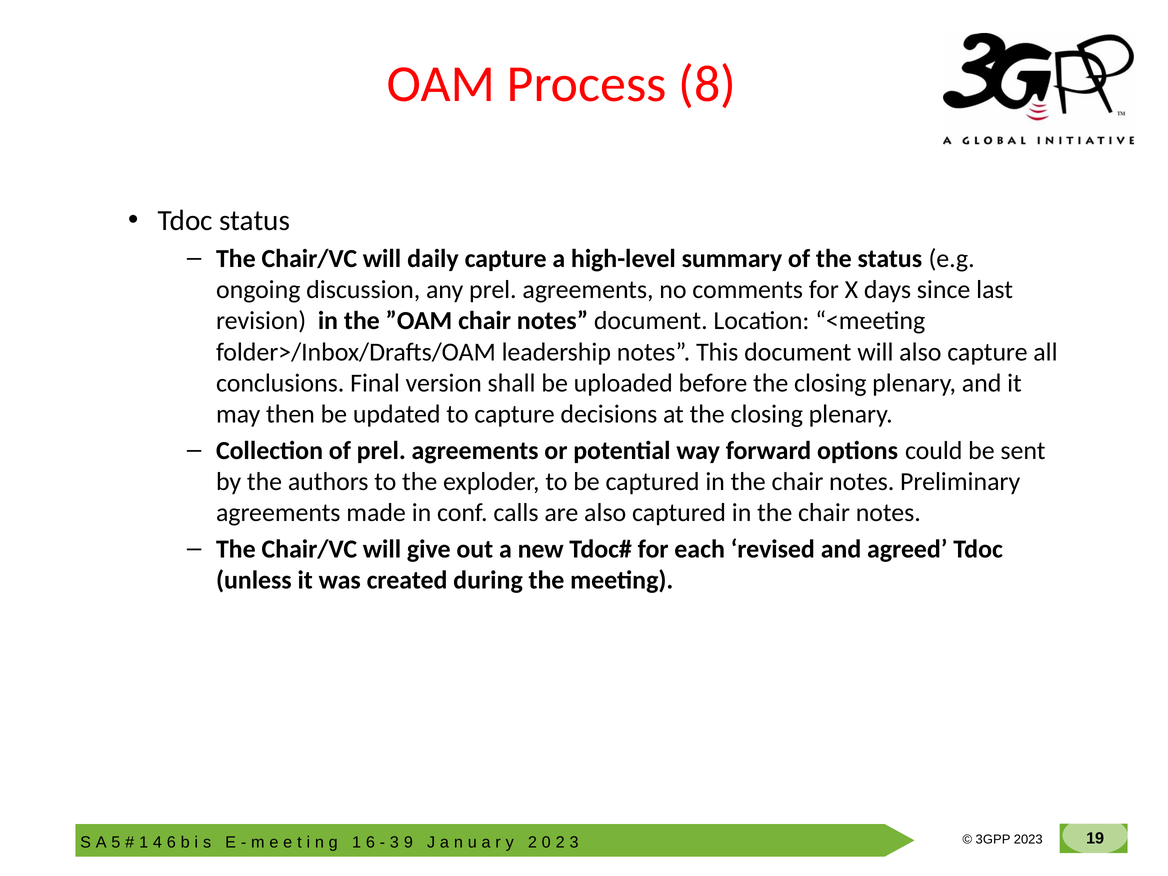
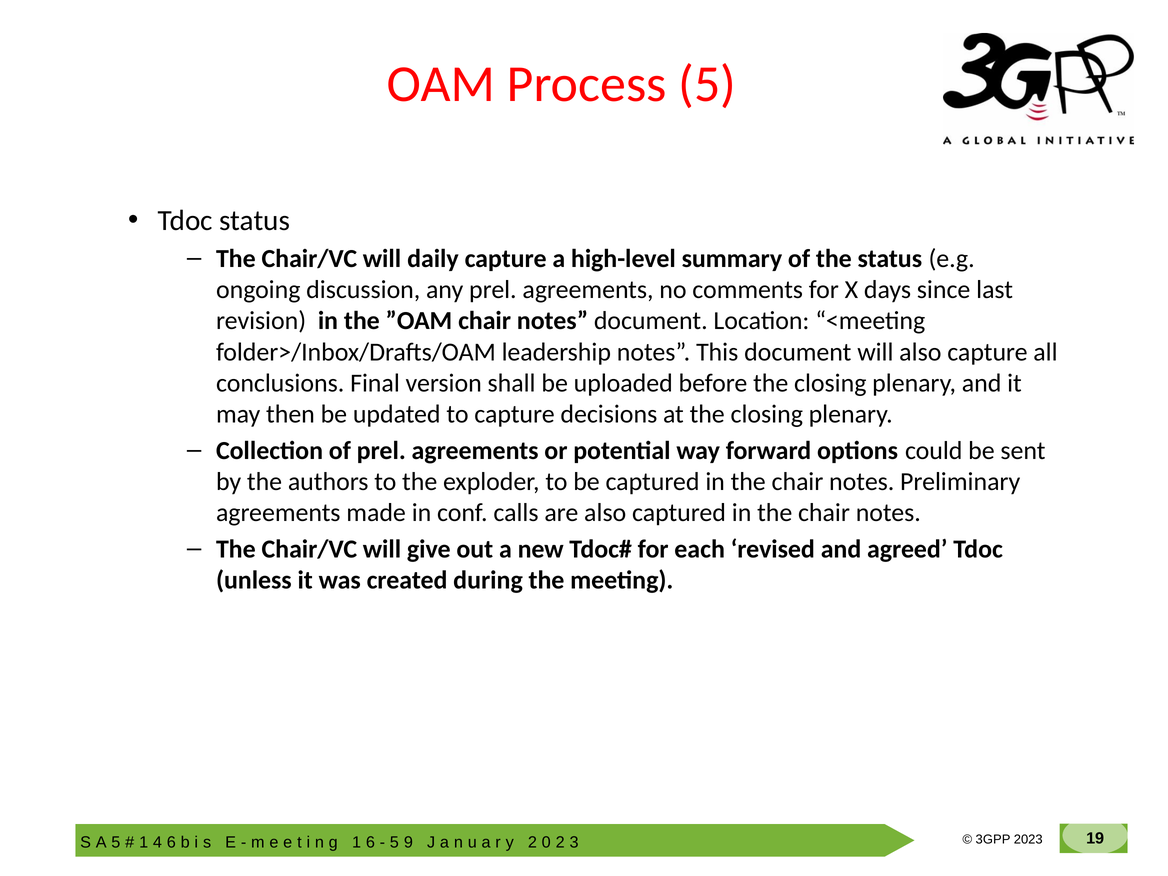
Process 8: 8 -> 5
3 at (394, 842): 3 -> 5
